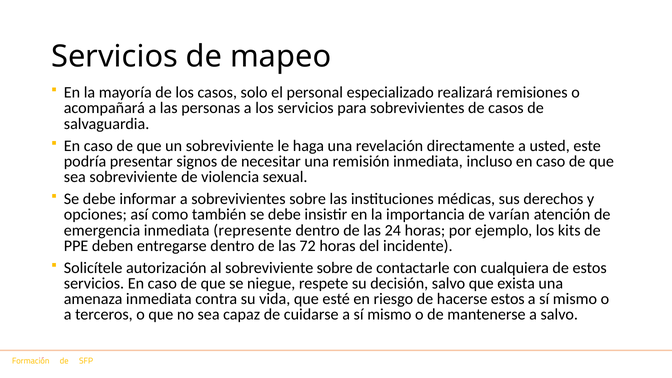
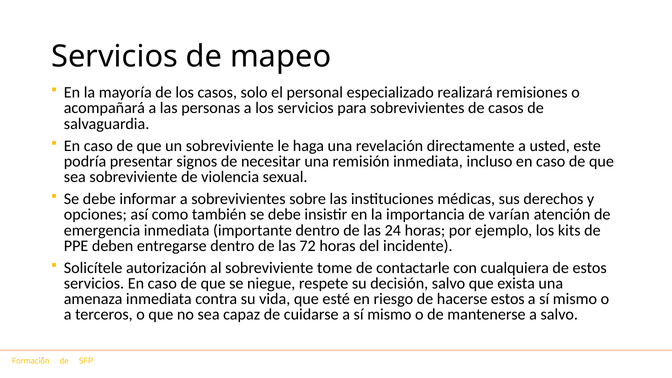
represente: represente -> importante
sobreviviente sobre: sobre -> tome
